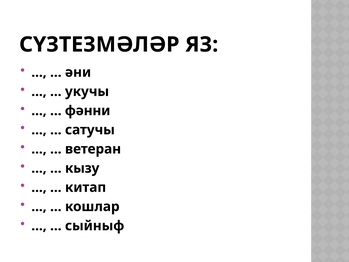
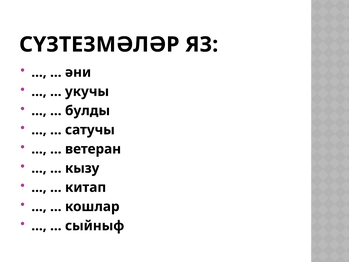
фәнни: фәнни -> булды
